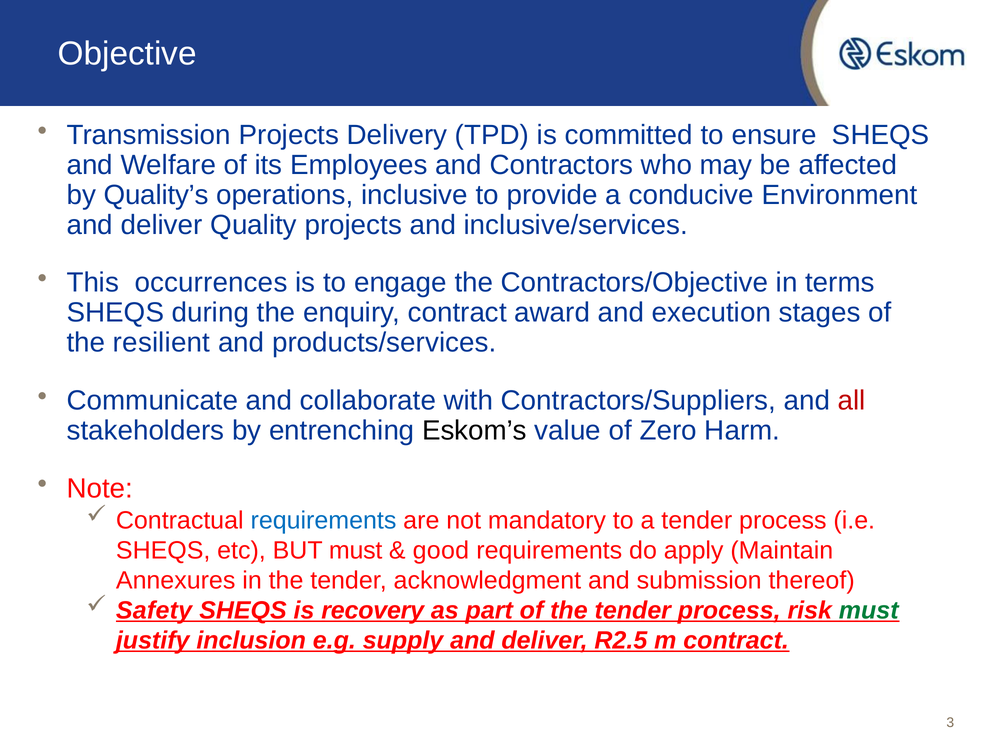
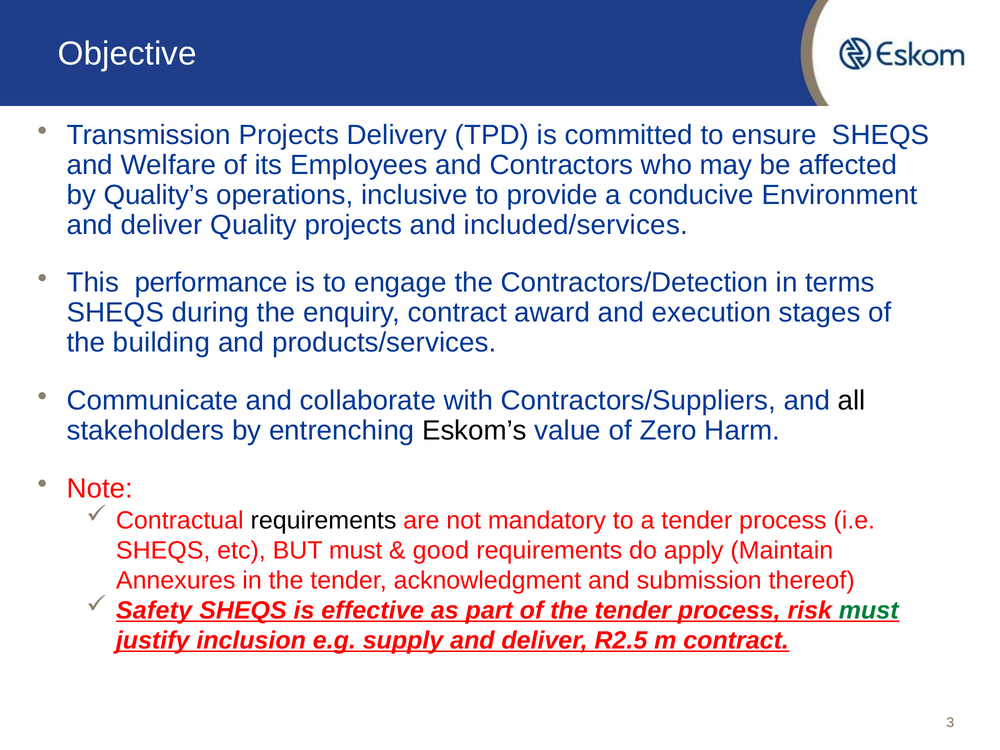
inclusive/services: inclusive/services -> included/services
occurrences: occurrences -> performance
Contractors/Objective: Contractors/Objective -> Contractors/Detection
resilient: resilient -> building
all colour: red -> black
requirements at (323, 520) colour: blue -> black
recovery: recovery -> effective
